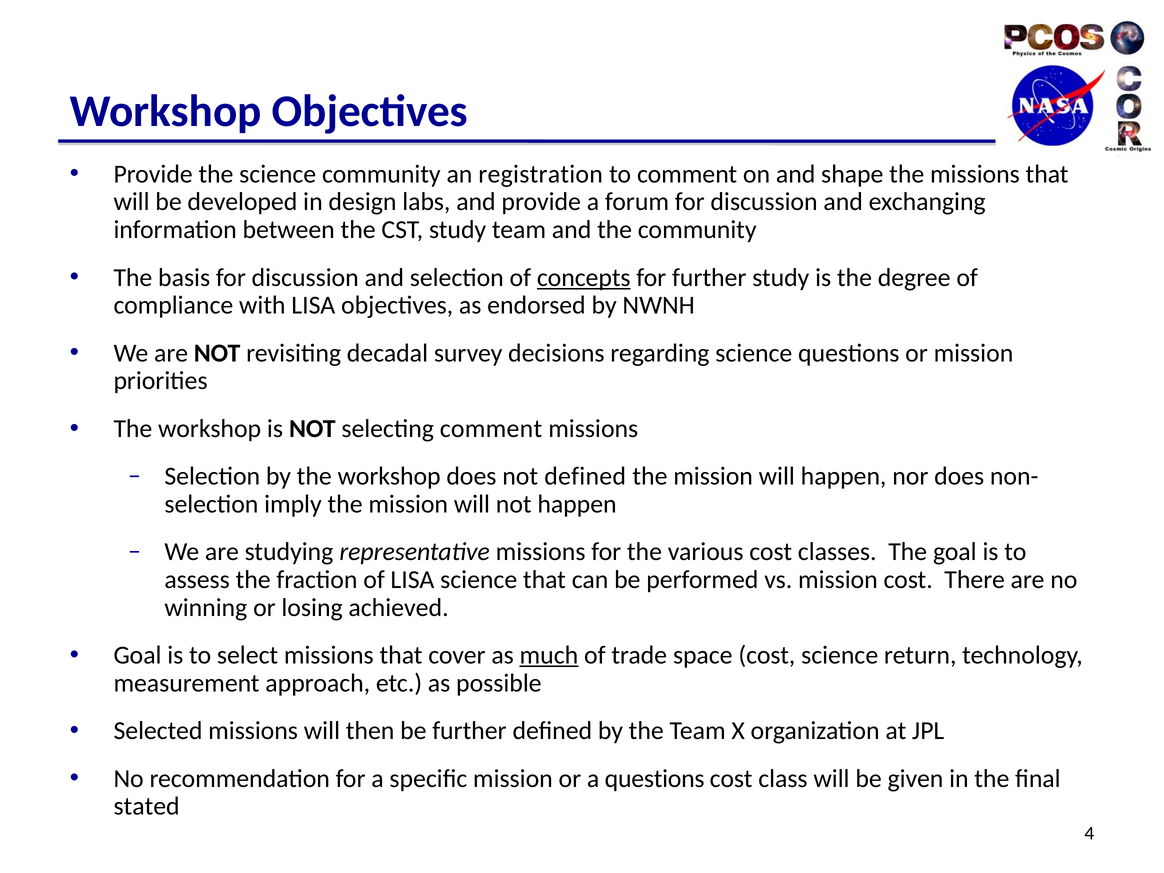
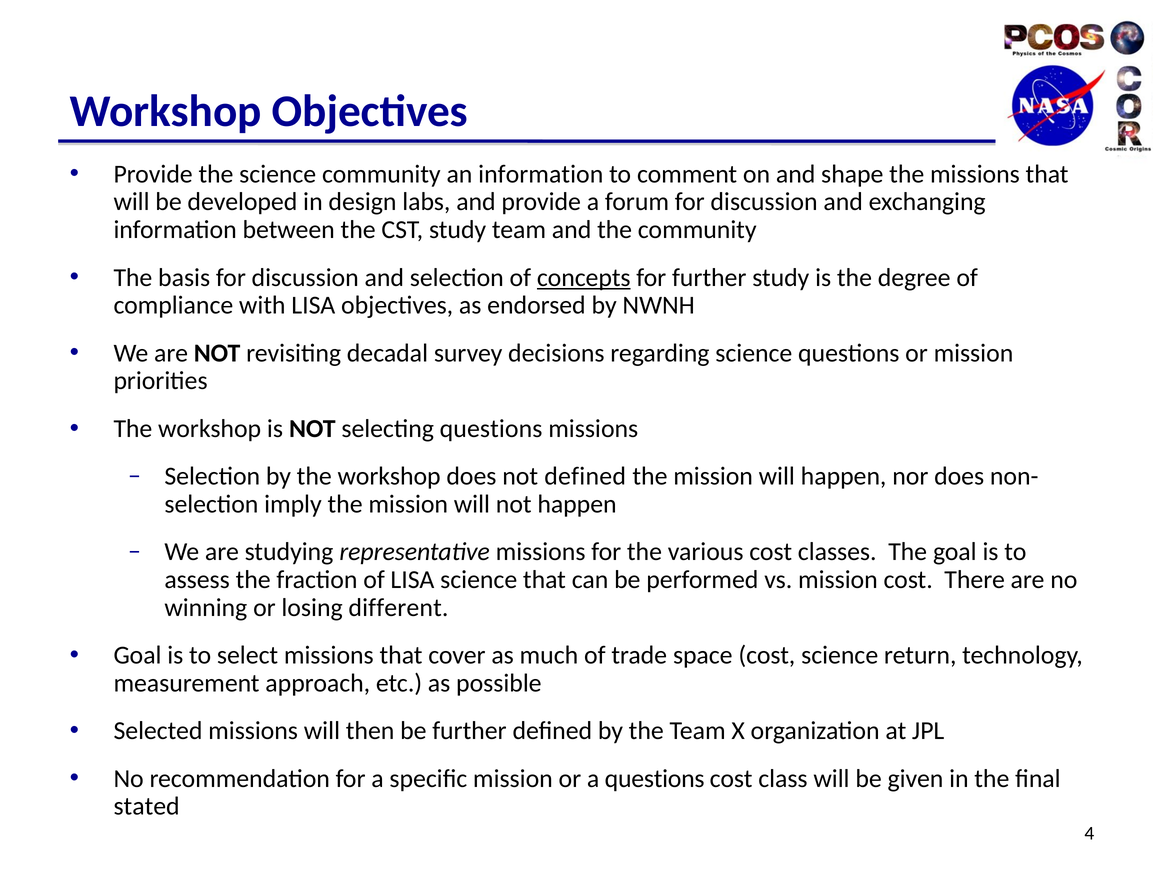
an registration: registration -> information
selecting comment: comment -> questions
achieved: achieved -> different
much underline: present -> none
